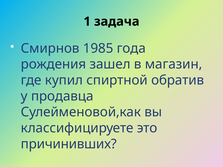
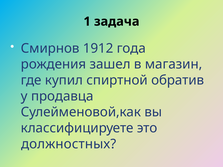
1985: 1985 -> 1912
причинивших: причинивших -> должностных
